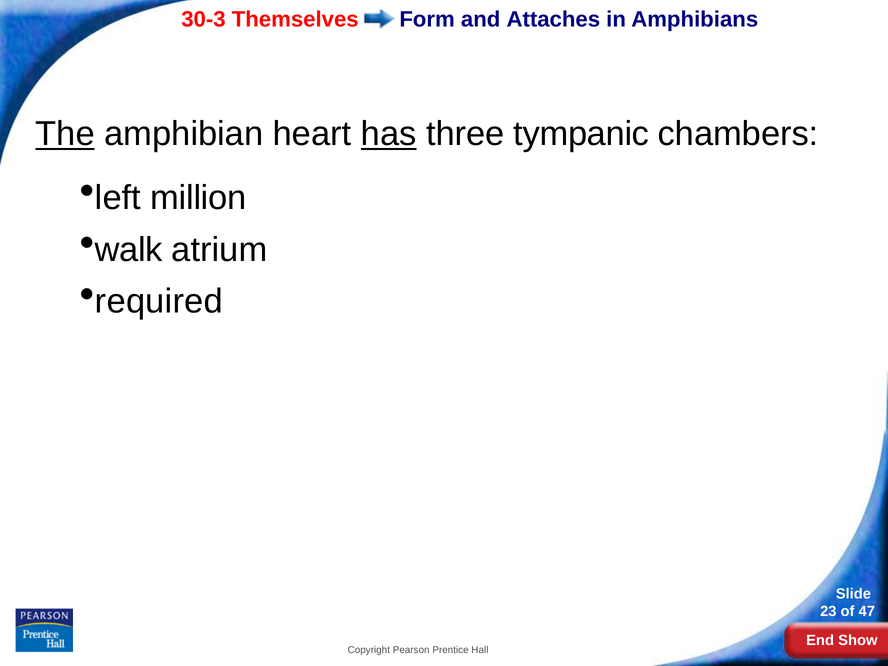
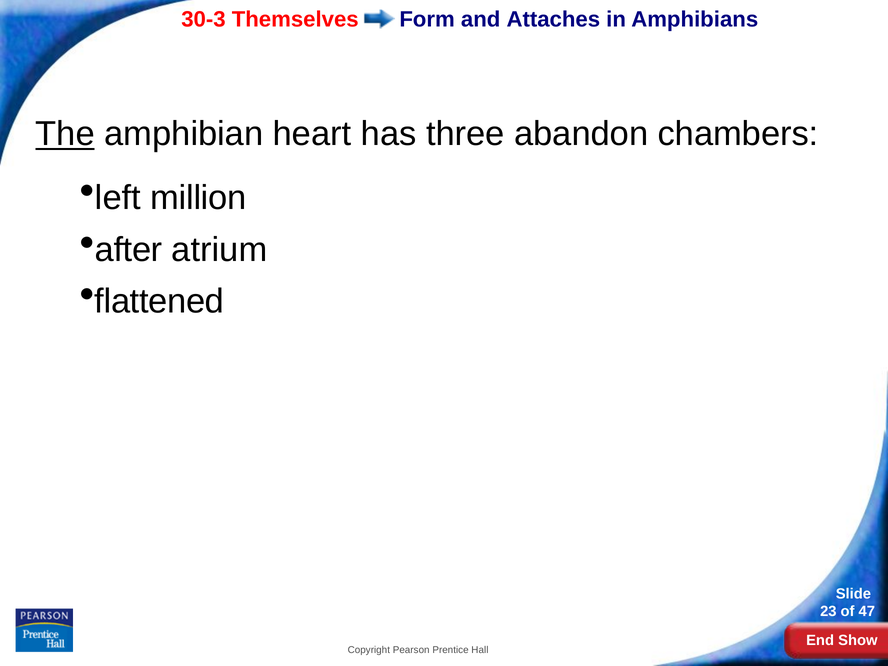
has underline: present -> none
tympanic: tympanic -> abandon
walk: walk -> after
required: required -> flattened
